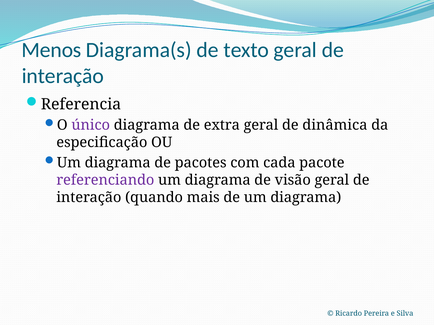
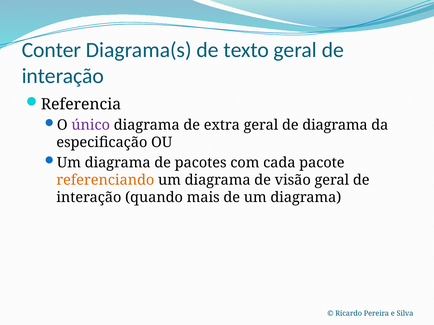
Menos: Menos -> Conter
de dinâmica: dinâmica -> diagrama
referenciando colour: purple -> orange
